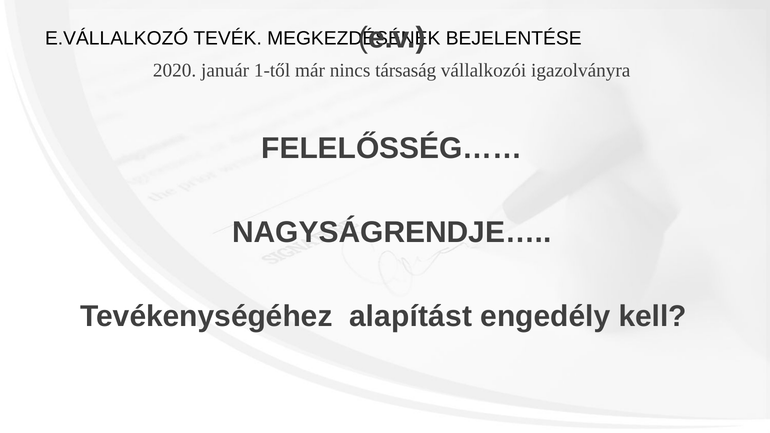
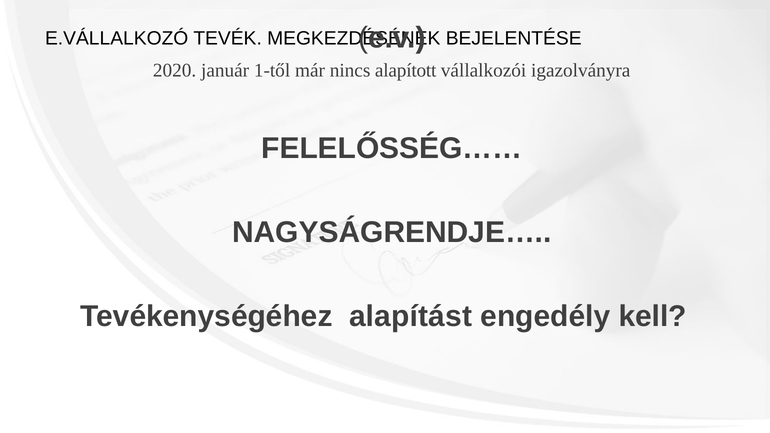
társaság: társaság -> alapított
